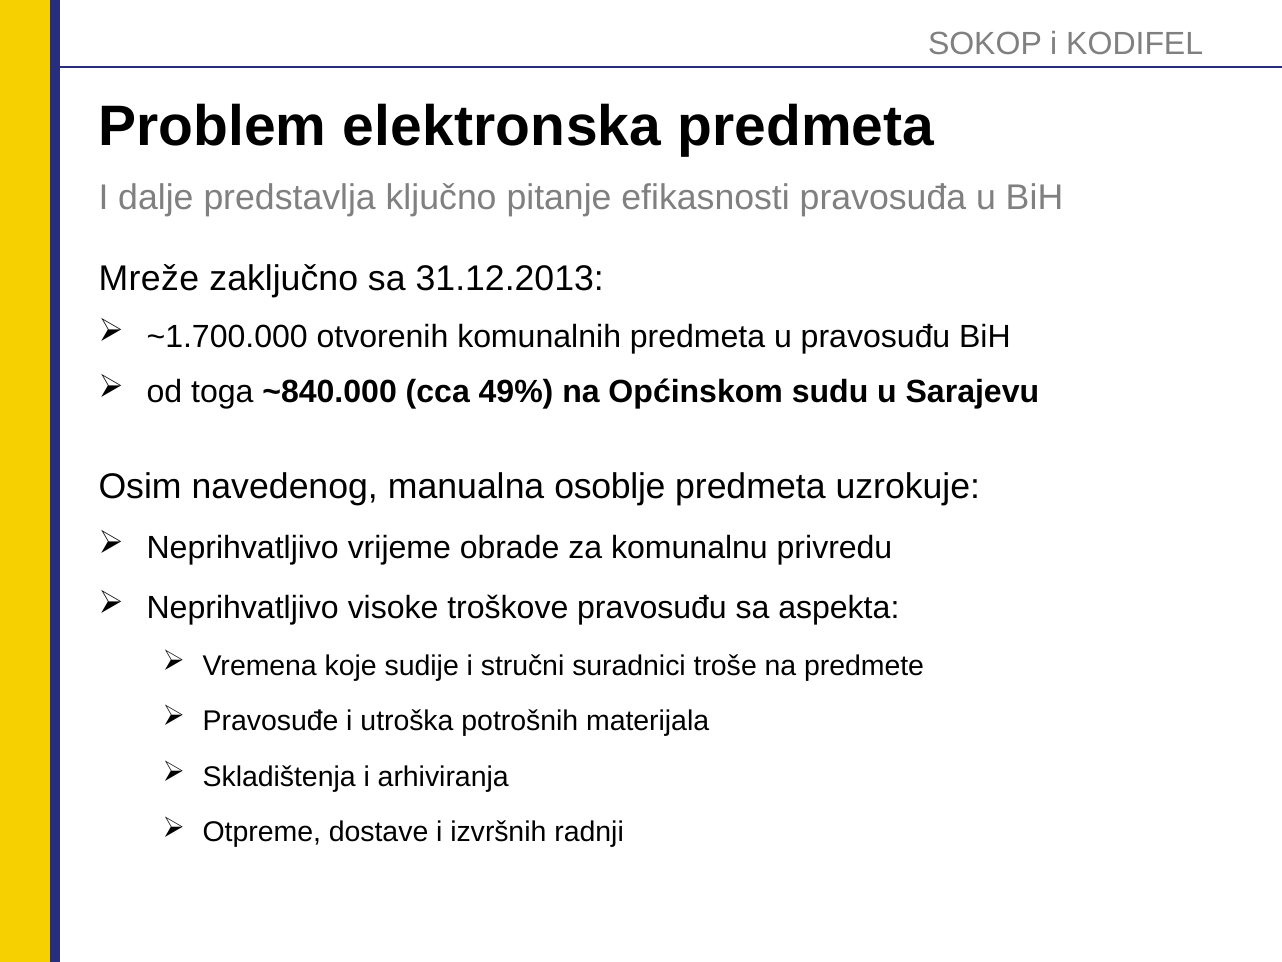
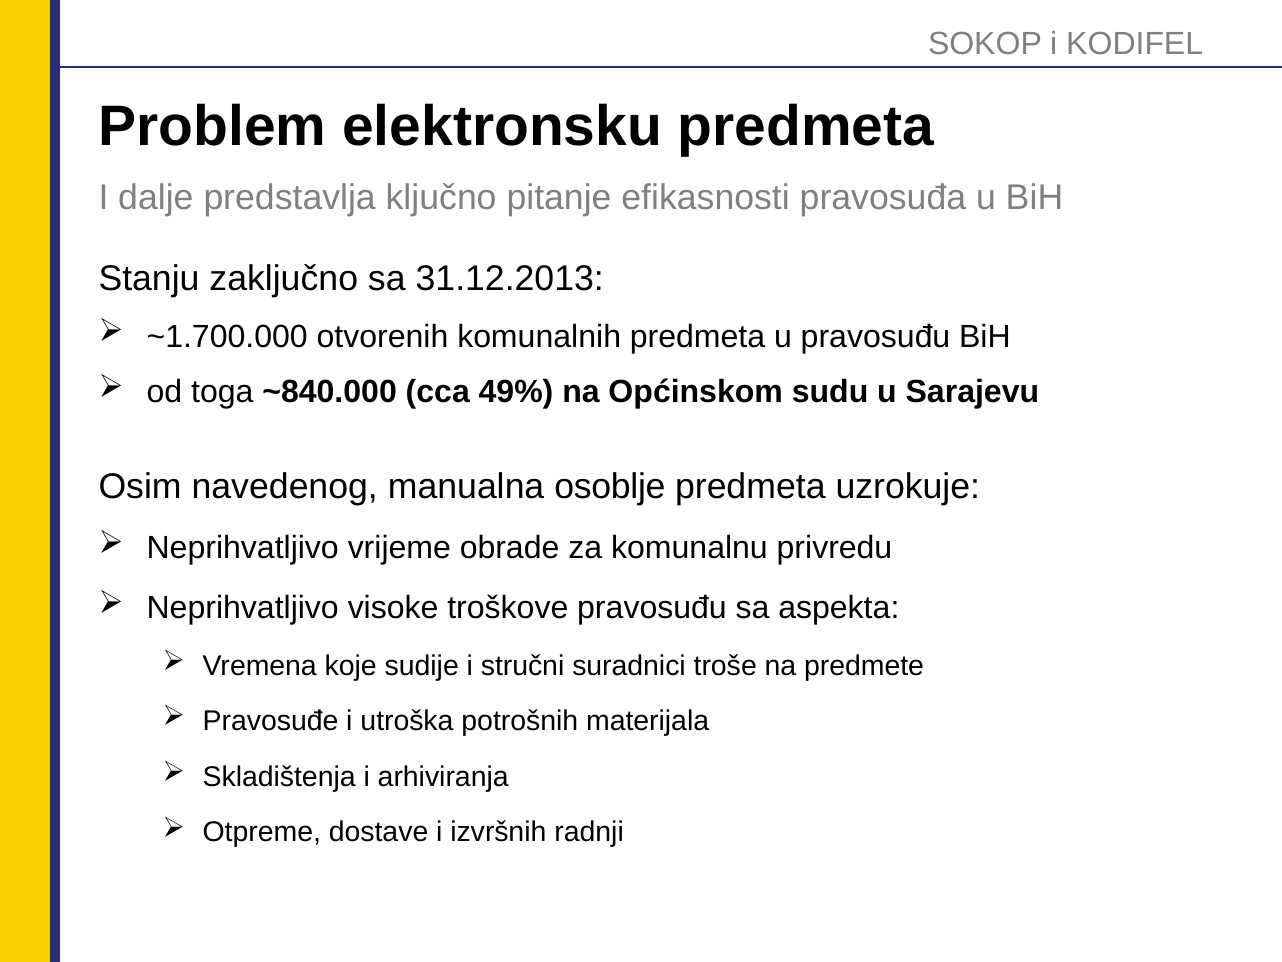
elektronska: elektronska -> elektronsku
Mreže: Mreže -> Stanju
